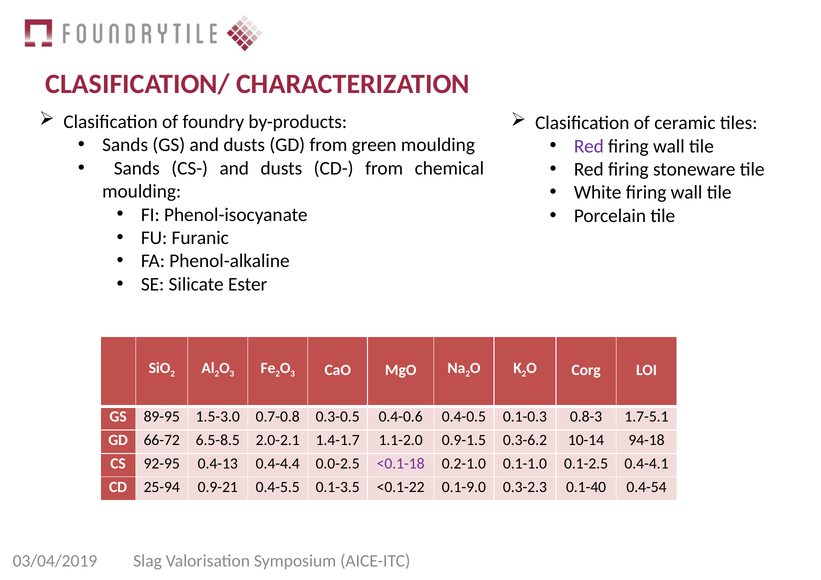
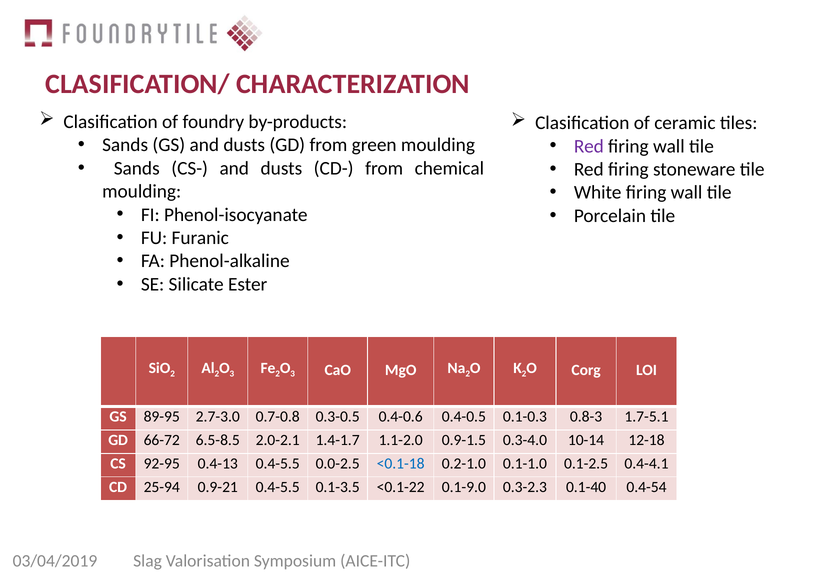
1.5-3.0: 1.5-3.0 -> 2.7-3.0
0.3-6.2: 0.3-6.2 -> 0.3-4.0
94-18: 94-18 -> 12-18
0.4-13 0.4-4.4: 0.4-4.4 -> 0.4-5.5
<0.1-18 colour: purple -> blue
